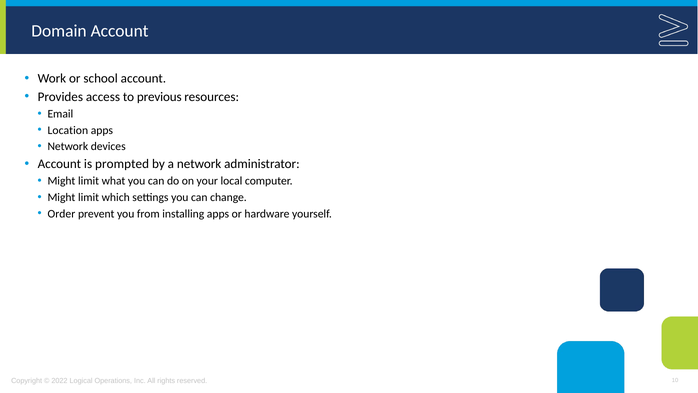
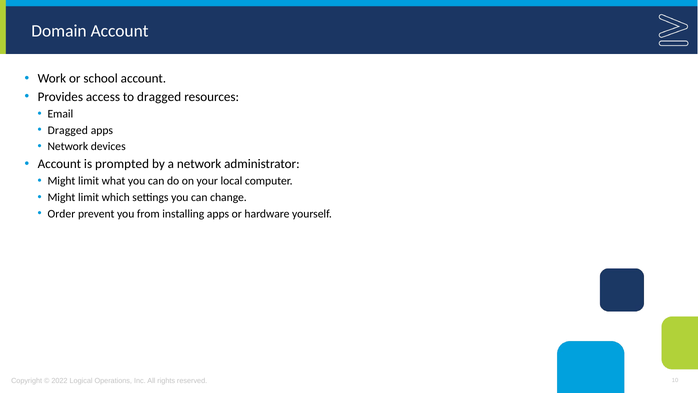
to previous: previous -> dragged
Location at (68, 130): Location -> Dragged
